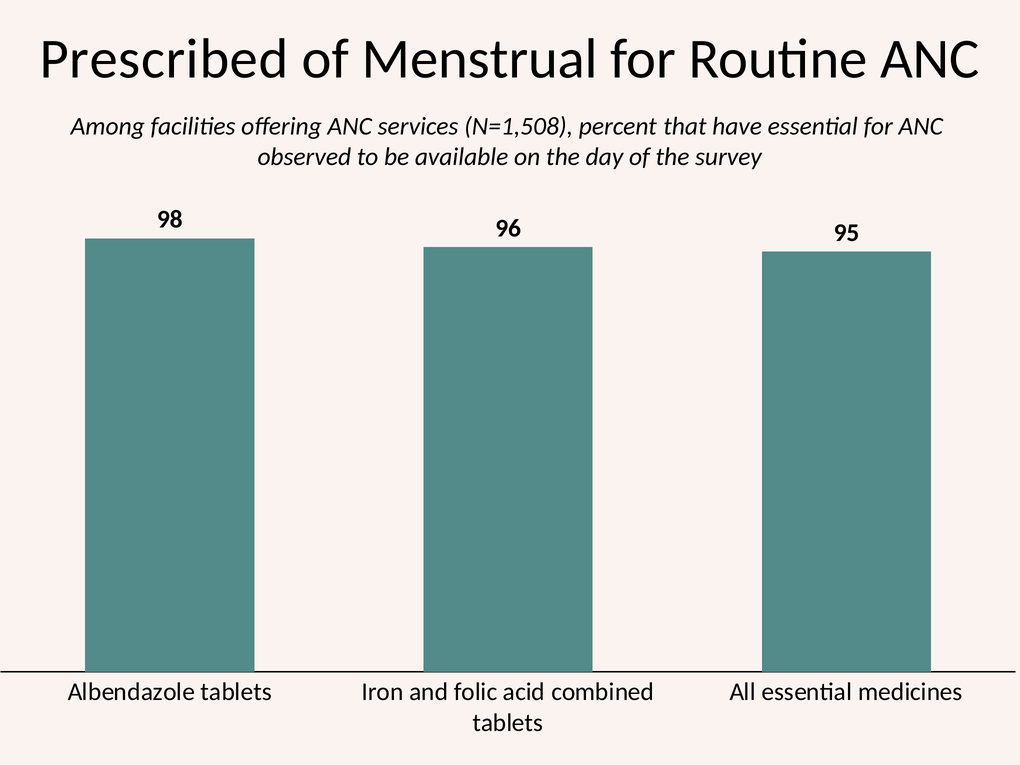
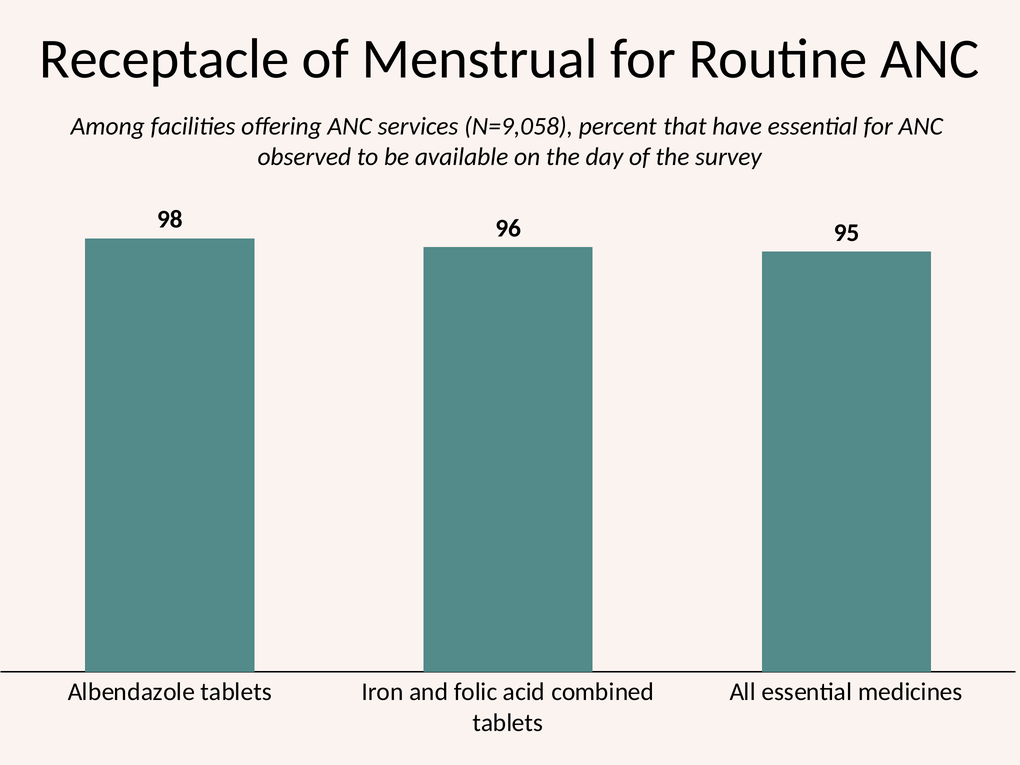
Prescribed: Prescribed -> Receptacle
N=1,508: N=1,508 -> N=9,058
